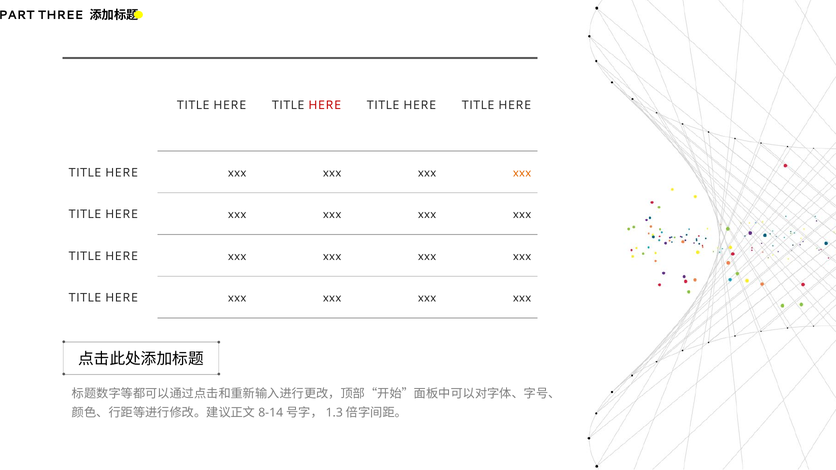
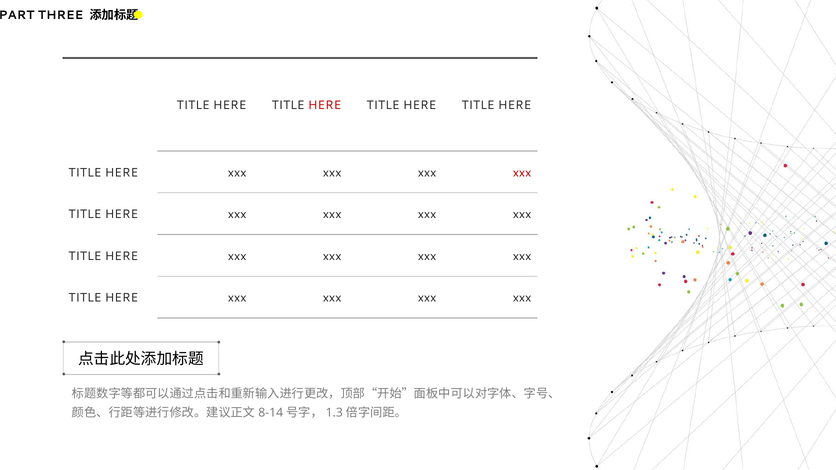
xxx at (522, 173) colour: orange -> red
